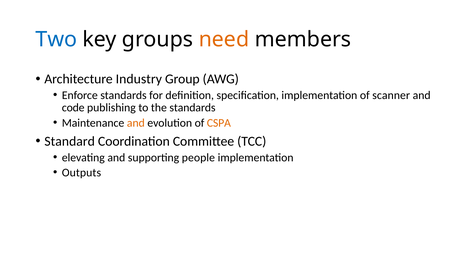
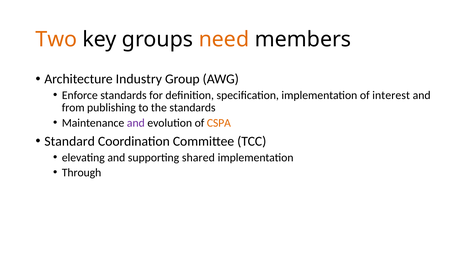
Two colour: blue -> orange
scanner: scanner -> interest
code: code -> from
and at (136, 123) colour: orange -> purple
people: people -> shared
Outputs: Outputs -> Through
